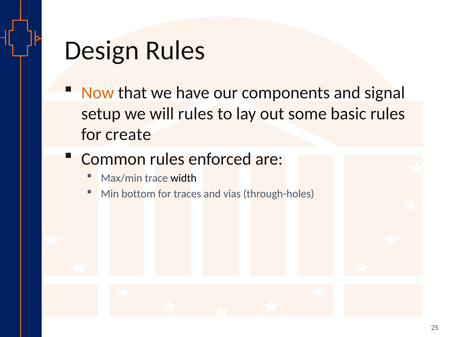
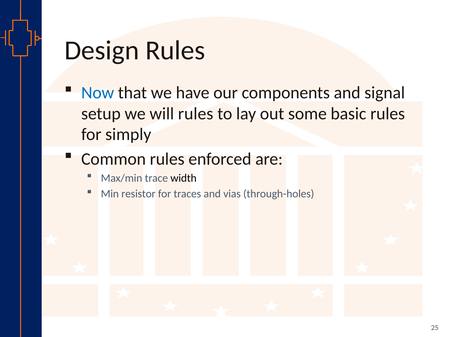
Now colour: orange -> blue
create: create -> simply
bottom: bottom -> resistor
